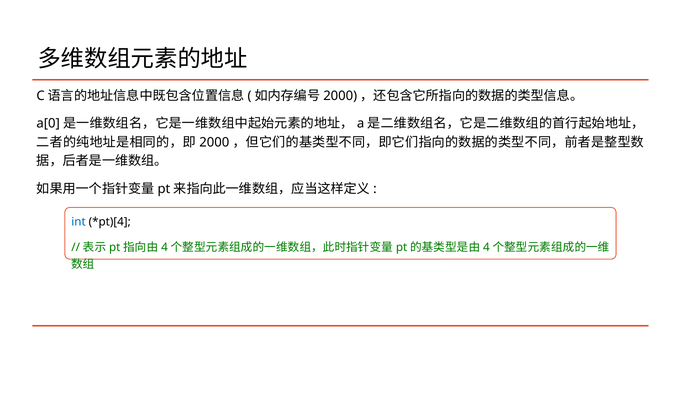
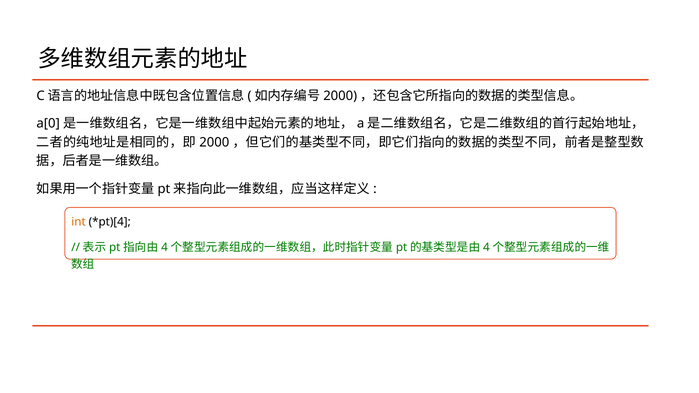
int colour: blue -> orange
